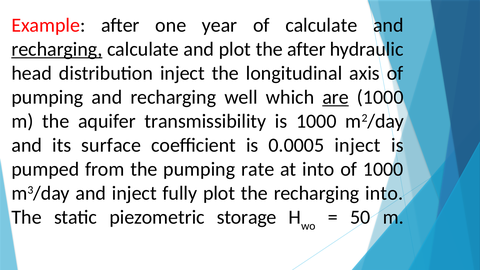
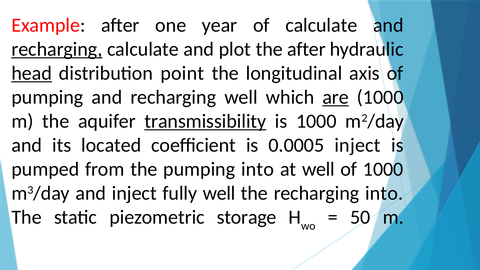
head underline: none -> present
distribution inject: inject -> point
transmissibility underline: none -> present
surface: surface -> located
pumping rate: rate -> into
at into: into -> well
fully plot: plot -> well
